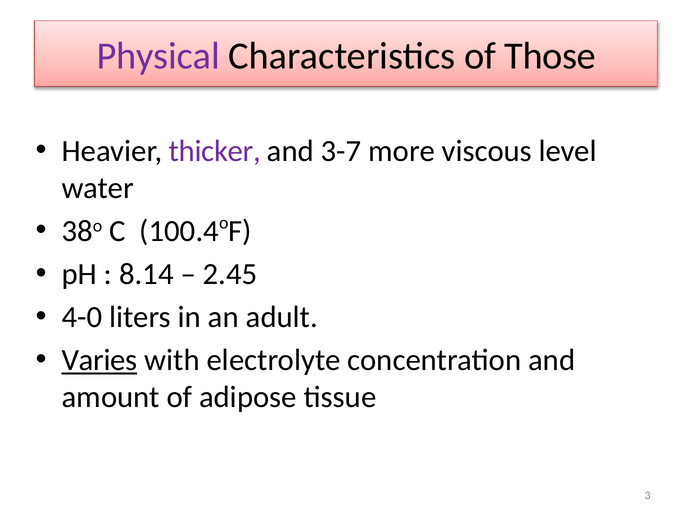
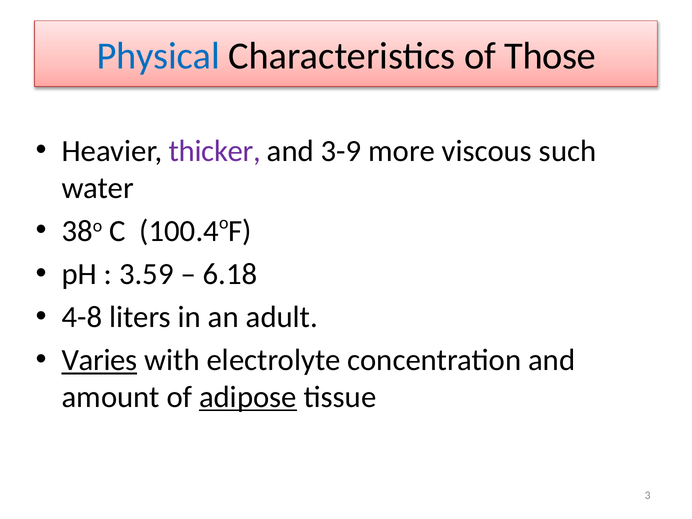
Physical colour: purple -> blue
3-7: 3-7 -> 3-9
level: level -> such
8.14: 8.14 -> 3.59
2.45: 2.45 -> 6.18
4-0: 4-0 -> 4-8
adipose underline: none -> present
